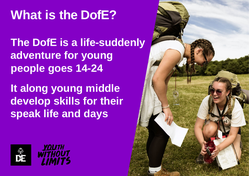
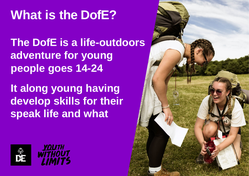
life-suddenly: life-suddenly -> life-outdoors
middle: middle -> having
and days: days -> what
